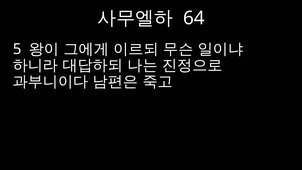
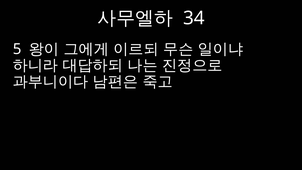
64: 64 -> 34
